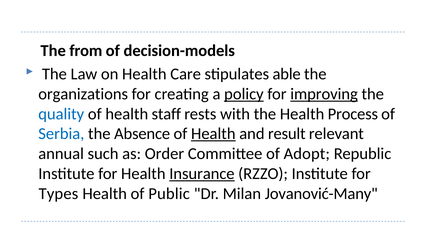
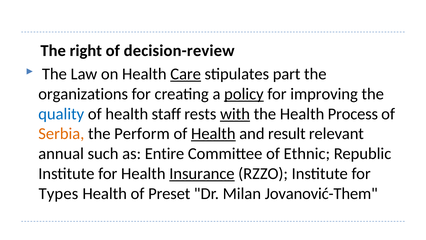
from: from -> right
decision-models: decision-models -> decision-review
Care underline: none -> present
able: able -> part
improving underline: present -> none
with underline: none -> present
Serbia colour: blue -> orange
Absence: Absence -> Perform
Order: Order -> Entire
Adopt: Adopt -> Ethnic
Public: Public -> Preset
Jovanović-Many: Jovanović-Many -> Jovanović-Them
